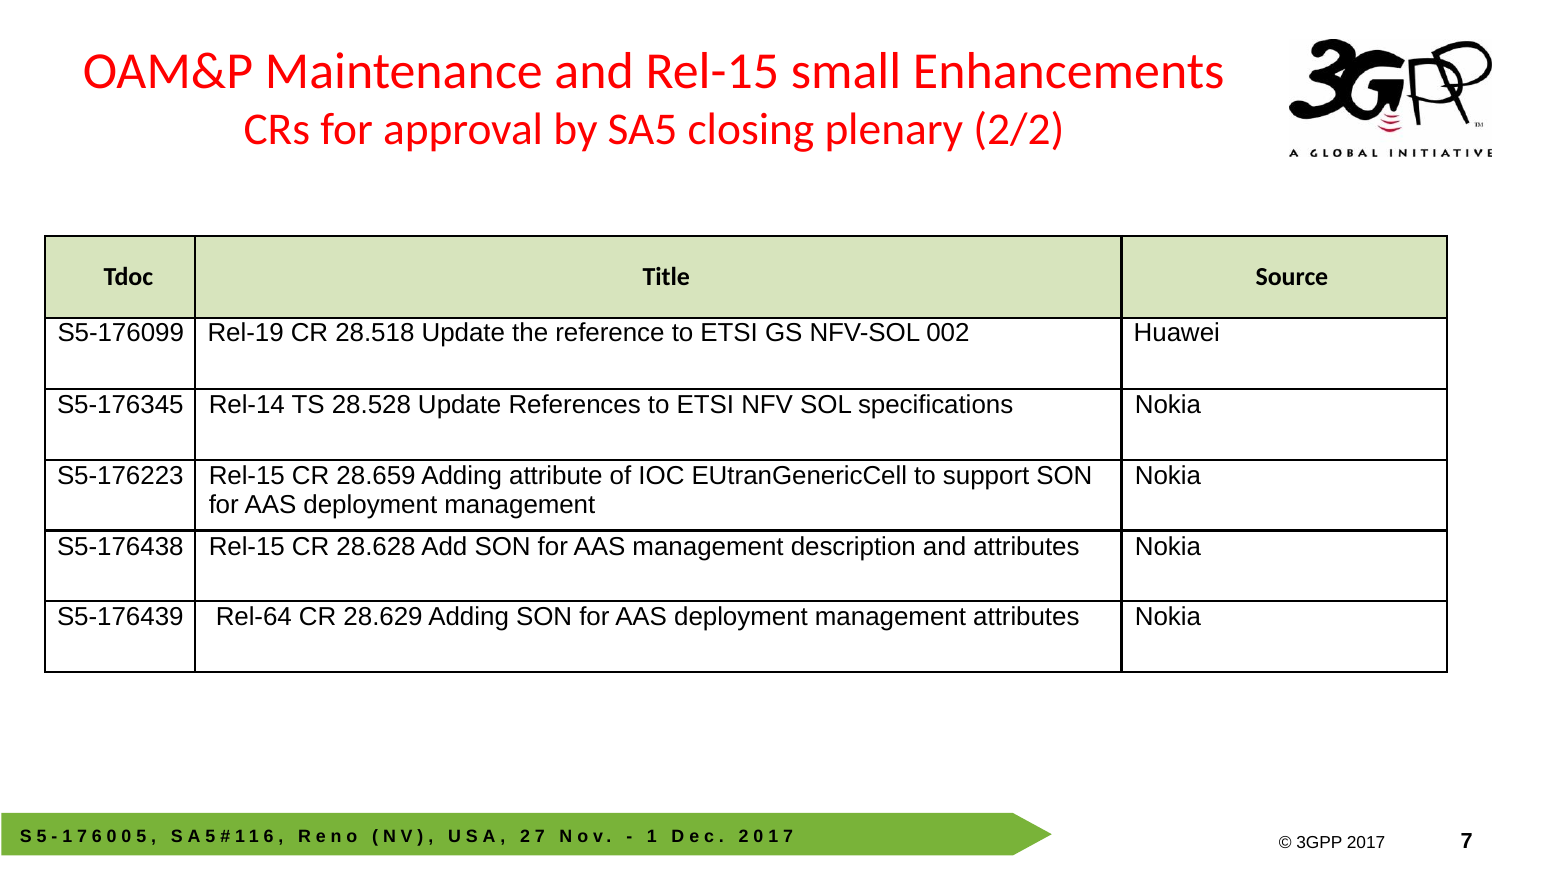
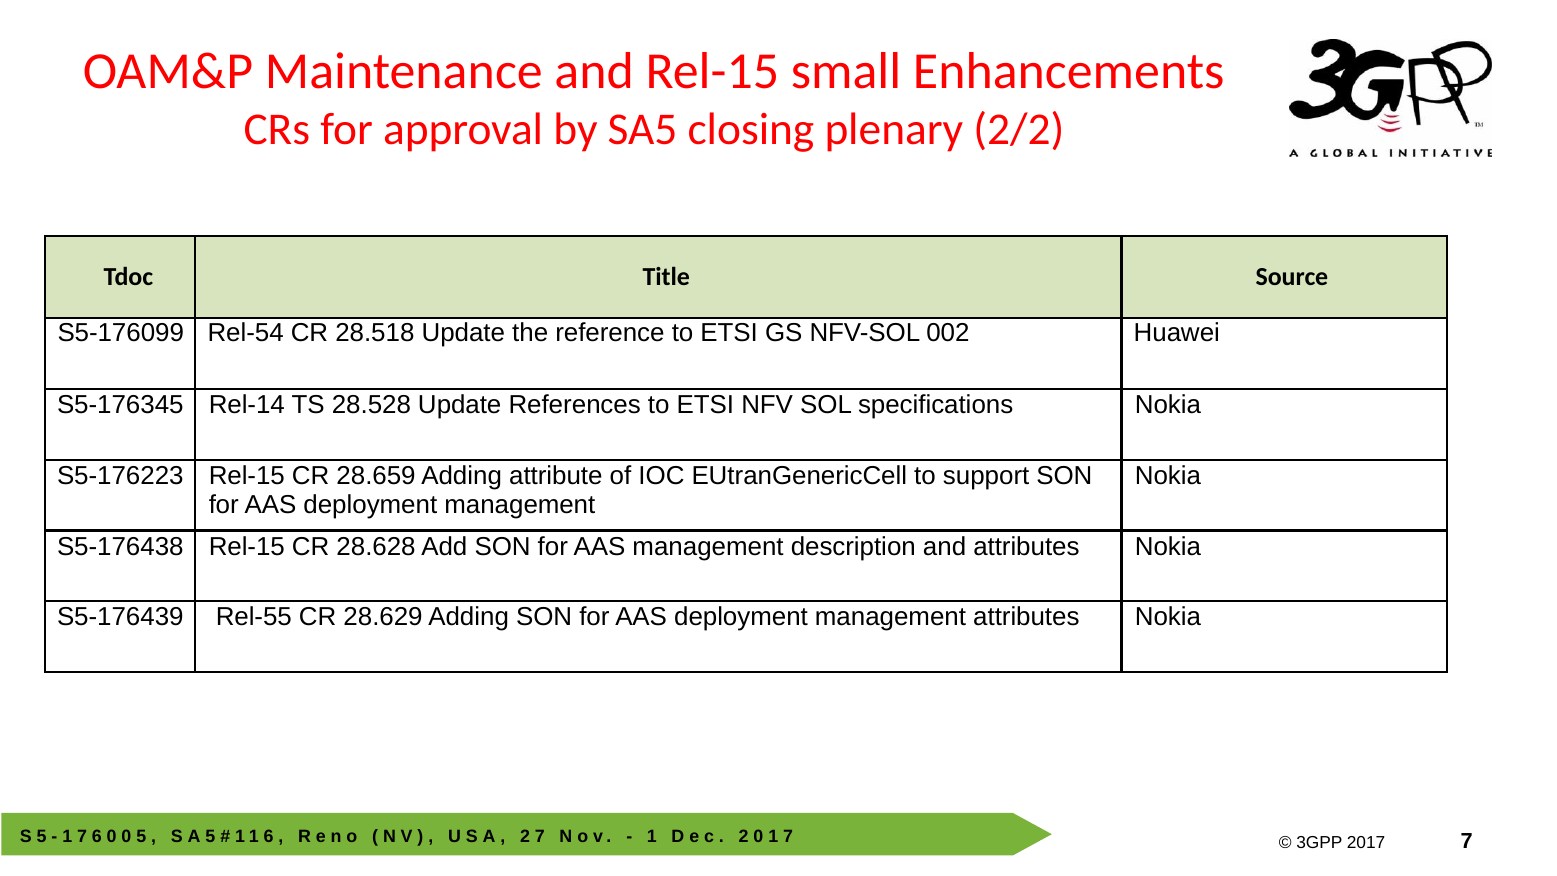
Rel-19: Rel-19 -> Rel-54
Rel-64: Rel-64 -> Rel-55
